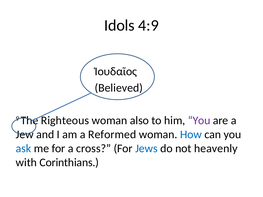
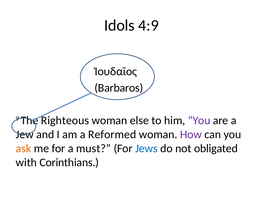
Believed: Believed -> Barbaros
also: also -> else
How colour: blue -> purple
ask colour: blue -> orange
cross: cross -> must
heavenly: heavenly -> obligated
